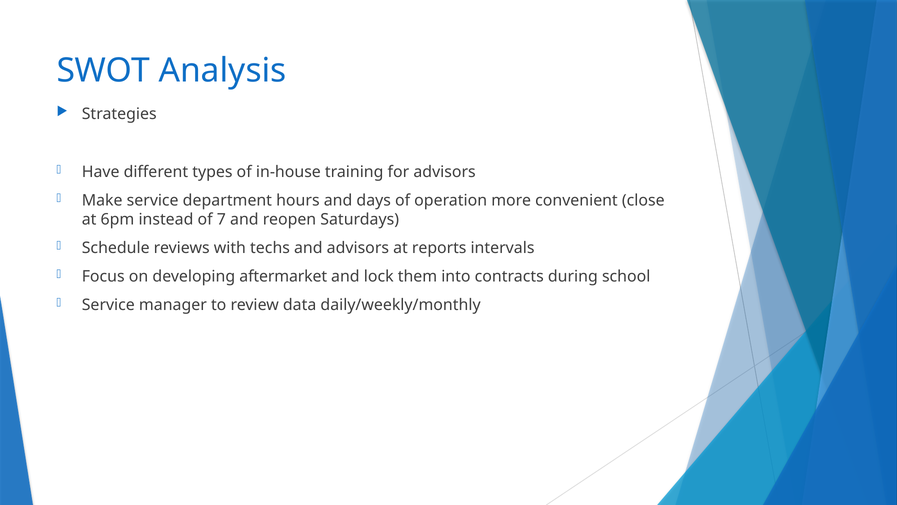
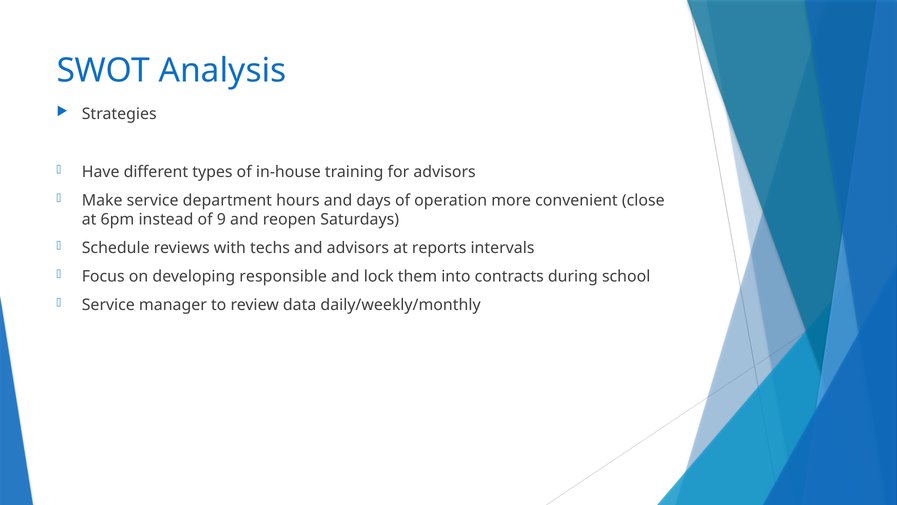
7: 7 -> 9
aftermarket: aftermarket -> responsible
